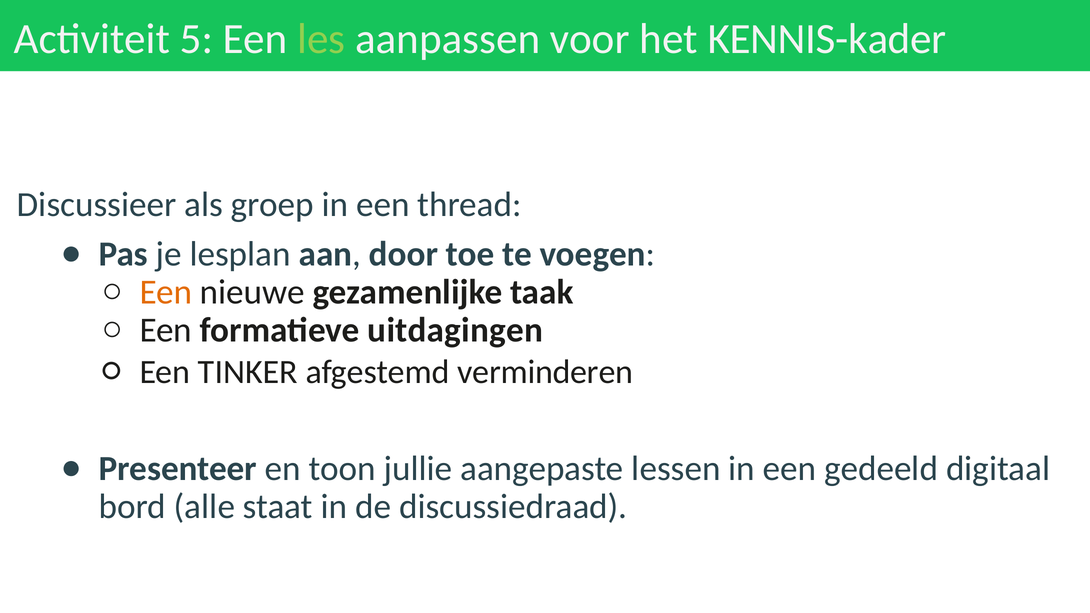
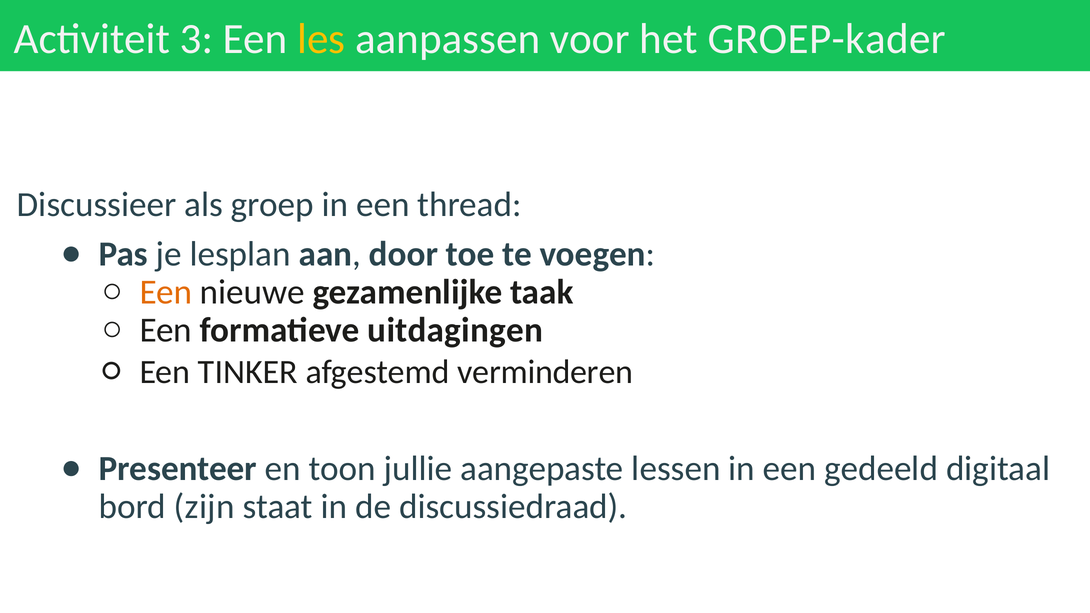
5: 5 -> 3
les colour: light green -> yellow
KENNIS-kader: KENNIS-kader -> GROEP-kader
alle: alle -> zijn
